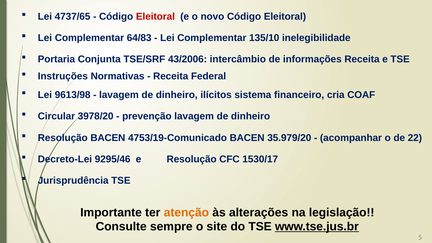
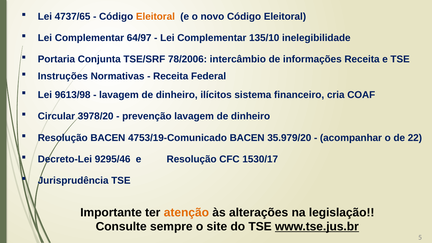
Eleitoral at (155, 17) colour: red -> orange
64/83: 64/83 -> 64/97
43/2006: 43/2006 -> 78/2006
